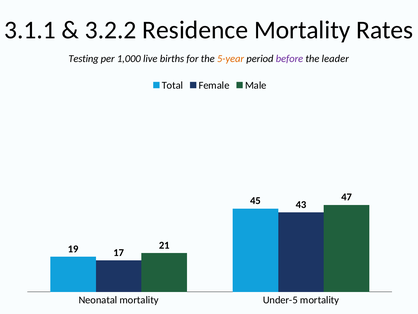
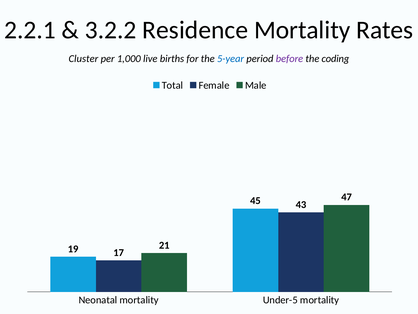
3.1.1: 3.1.1 -> 2.2.1
Testing: Testing -> Cluster
5-year colour: orange -> blue
leader: leader -> coding
